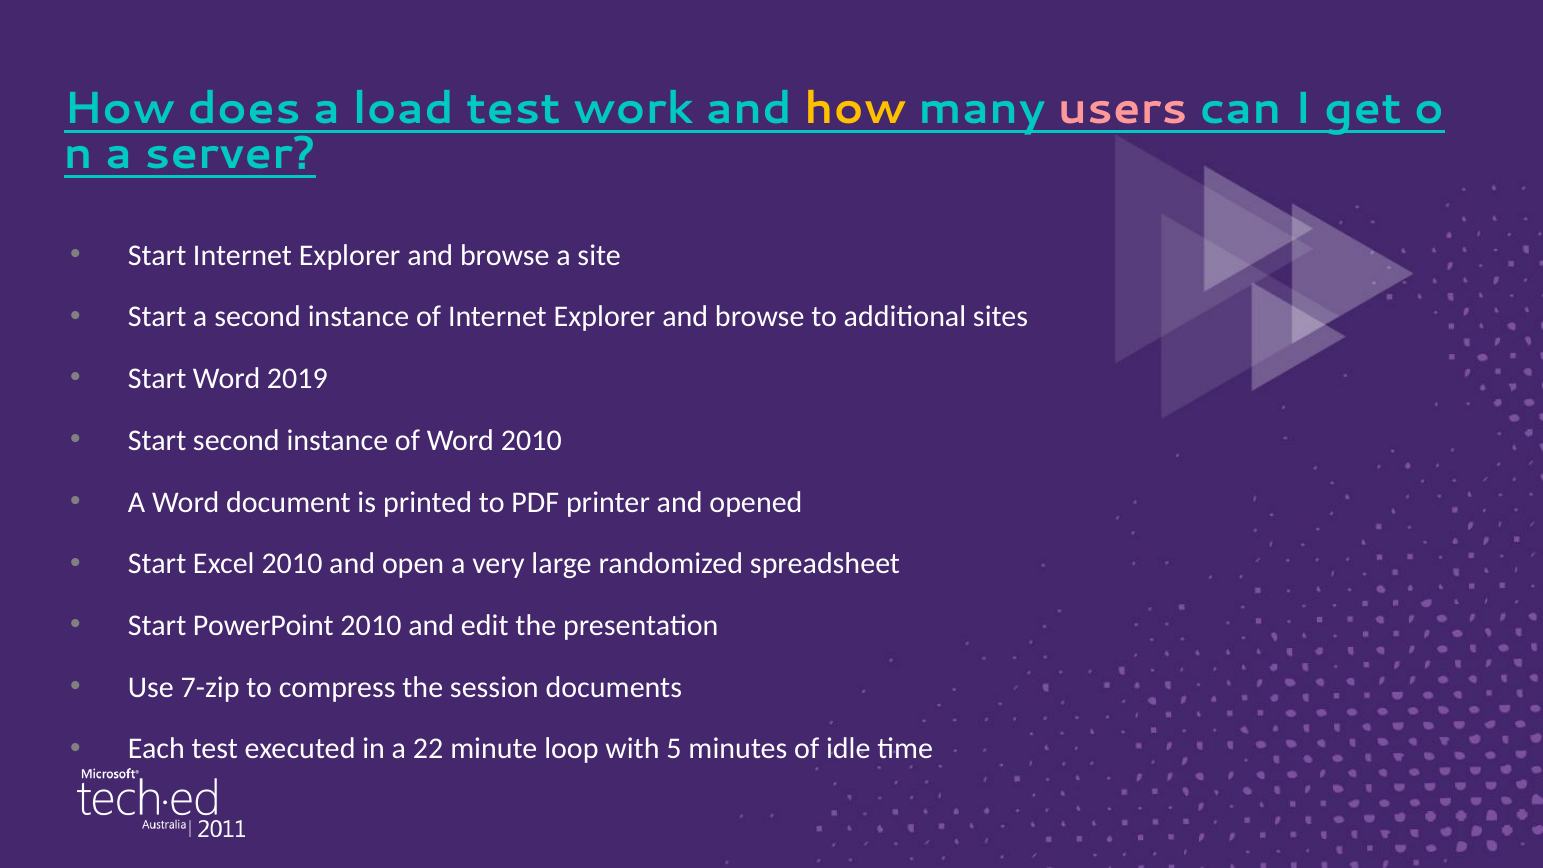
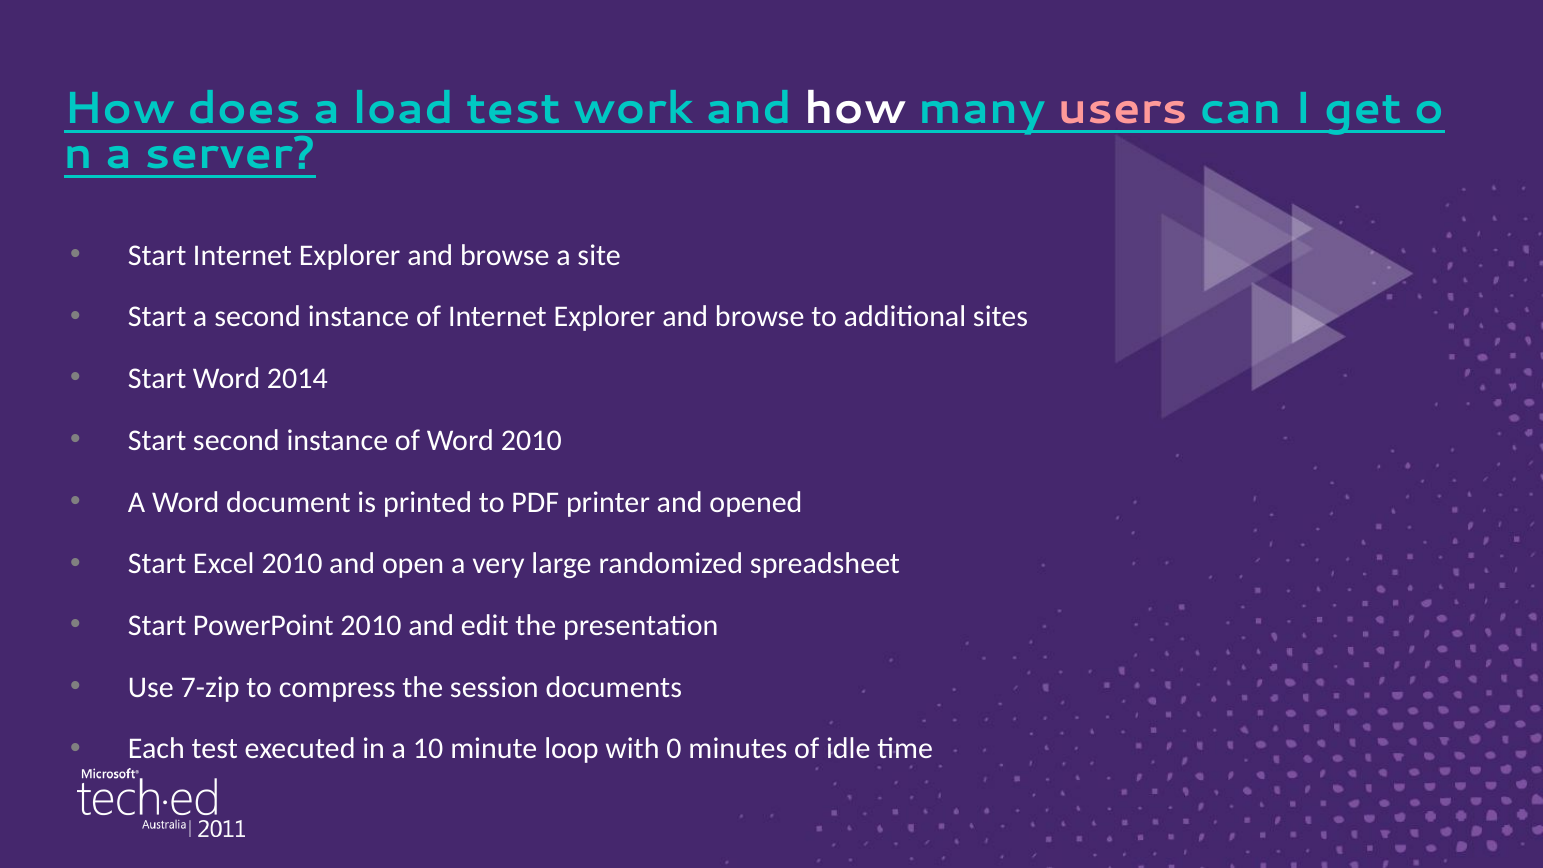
how at (855, 109) colour: yellow -> white
2019: 2019 -> 2014
22: 22 -> 10
5: 5 -> 0
